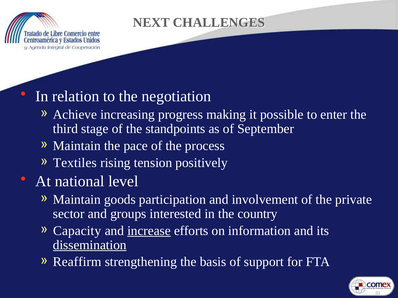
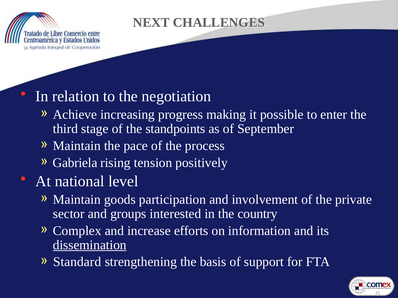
Textiles: Textiles -> Gabriela
Capacity: Capacity -> Complex
increase underline: present -> none
Reaffirm: Reaffirm -> Standard
